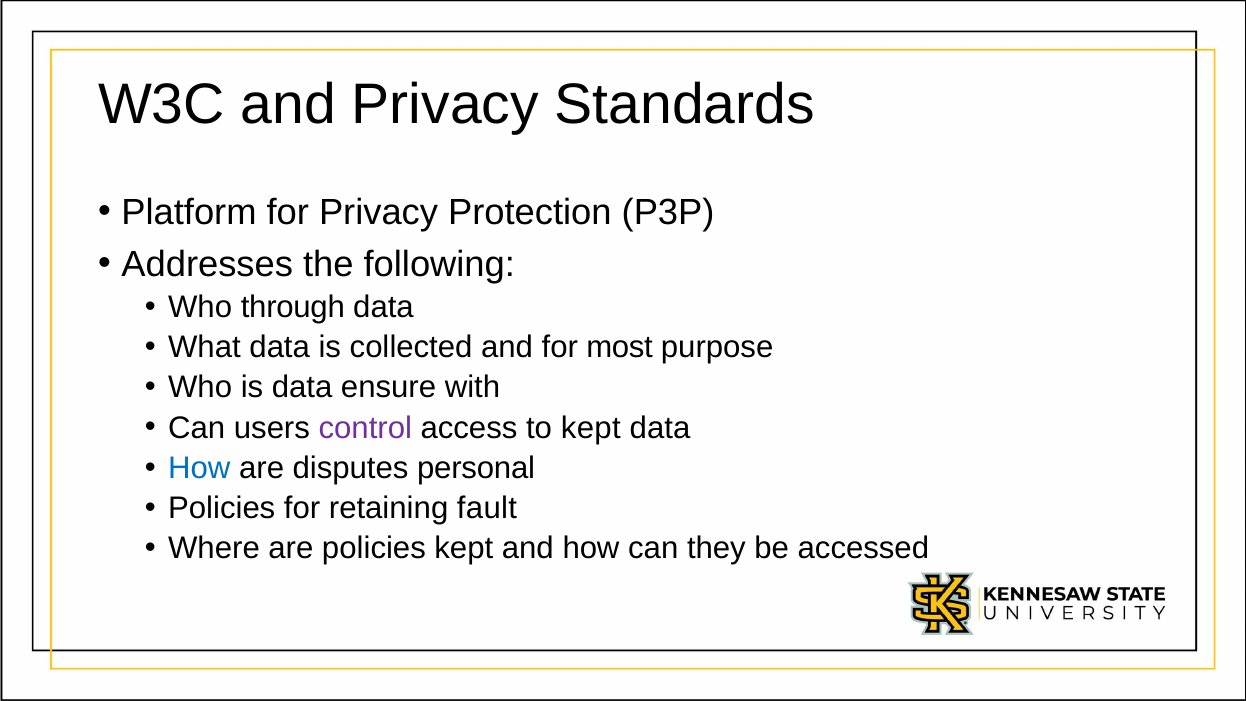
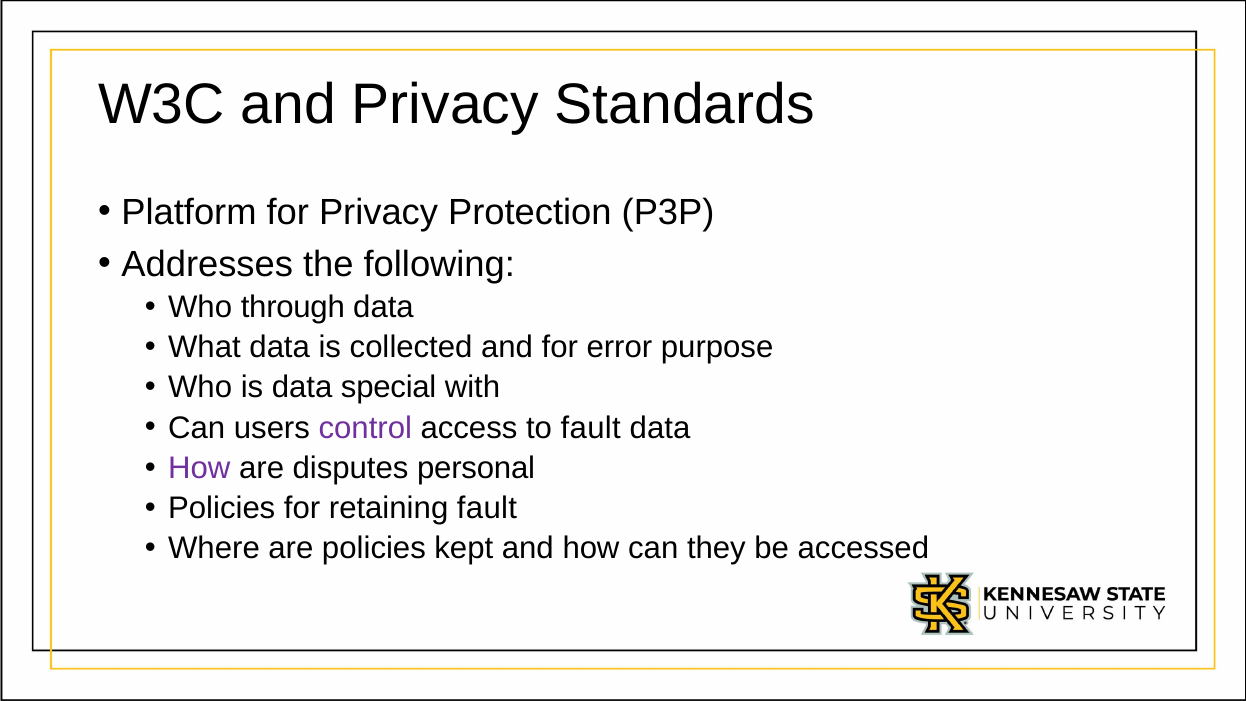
most: most -> error
ensure: ensure -> special
to kept: kept -> fault
How at (199, 468) colour: blue -> purple
